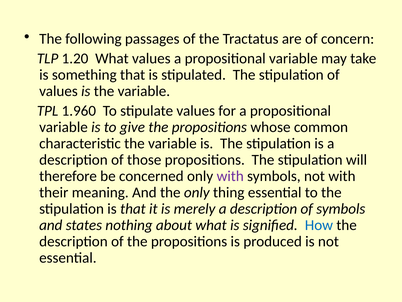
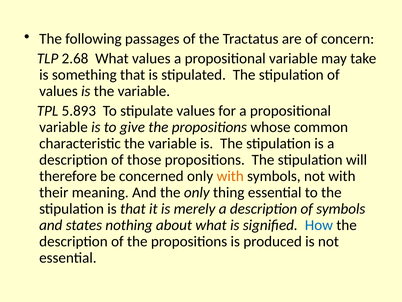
1.20: 1.20 -> 2.68
1.960: 1.960 -> 5.893
with at (230, 176) colour: purple -> orange
